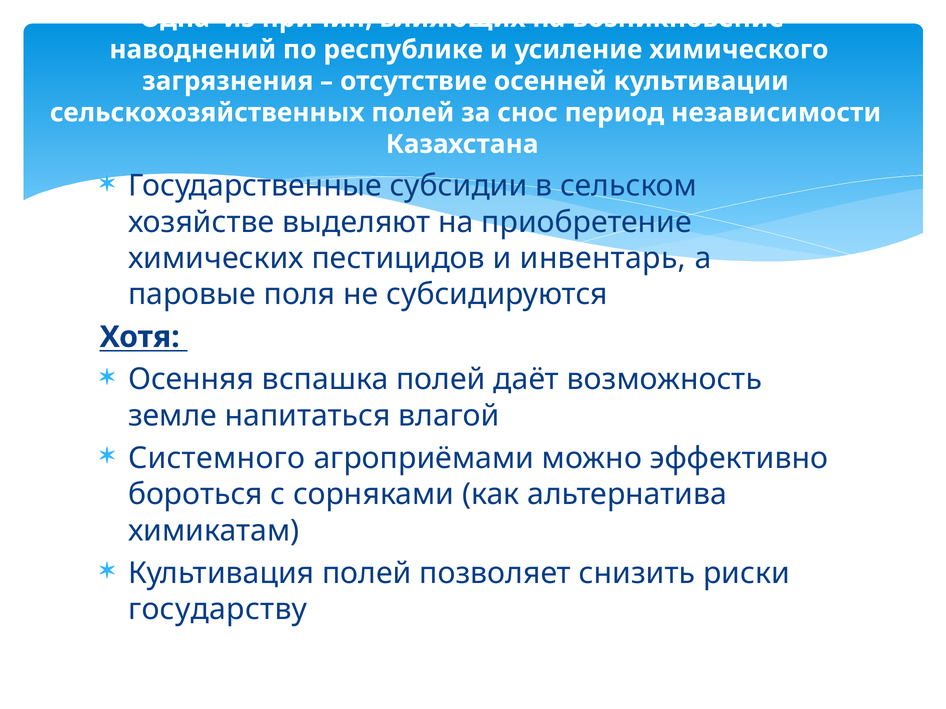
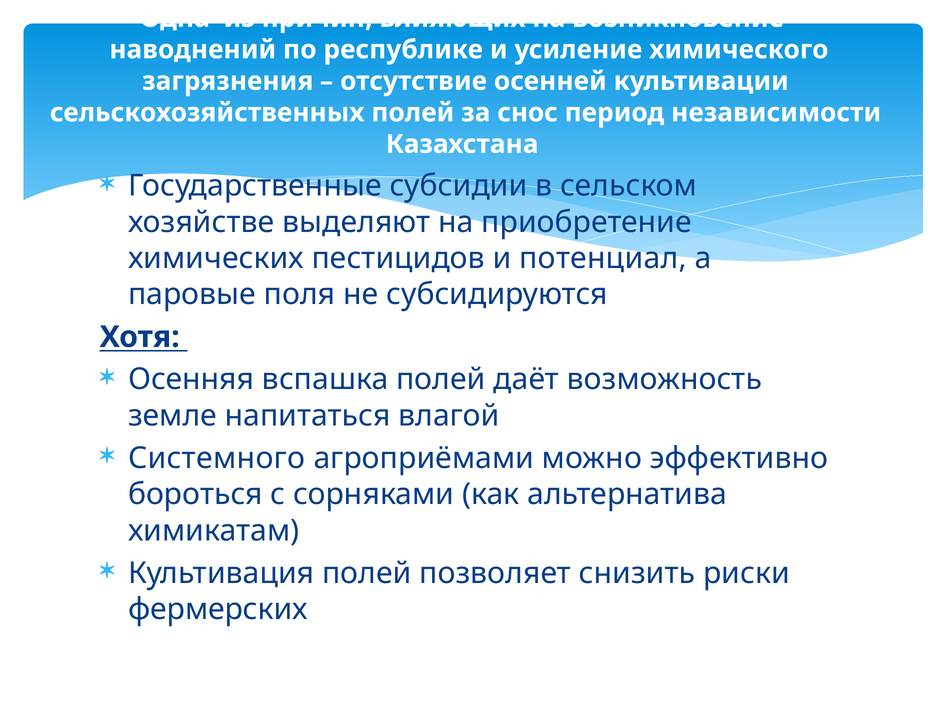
инвентарь: инвентарь -> потенциал
государству: государству -> фермерских
